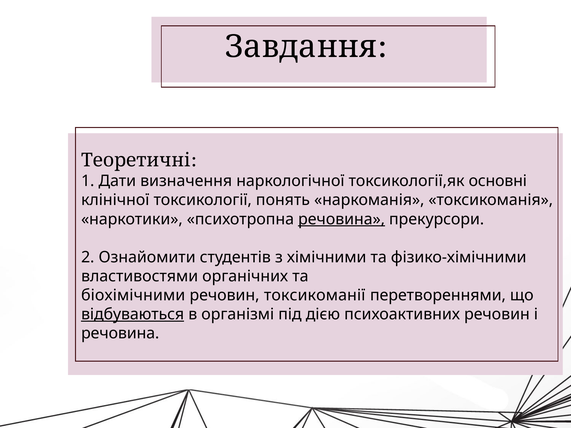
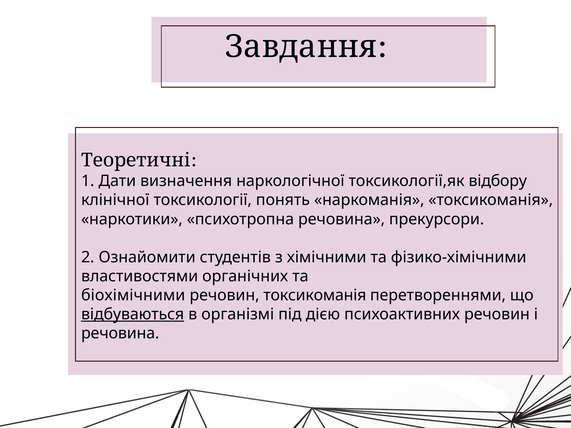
основні: основні -> відбору
речовина at (342, 219) underline: present -> none
речовин токсикоманії: токсикоманії -> токсикоманія
